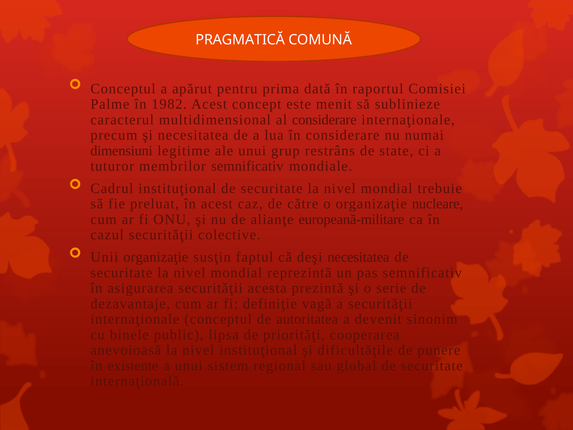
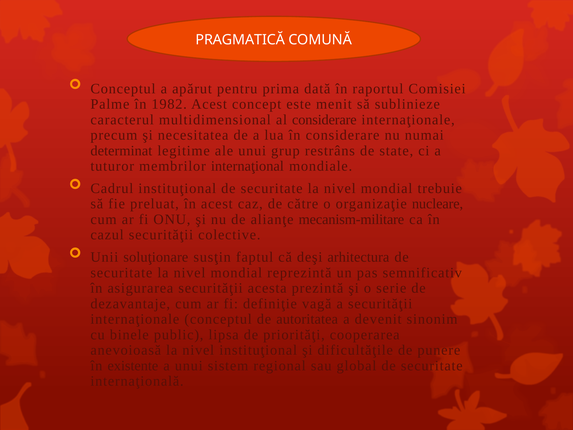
dimensiuni: dimensiuni -> determinat
membrilor semnificativ: semnificativ -> internaţional
europeană-militare: europeană-militare -> mecanism-militare
Unii organizaţie: organizaţie -> soluţionare
deşi necesitatea: necesitatea -> arhitectura
